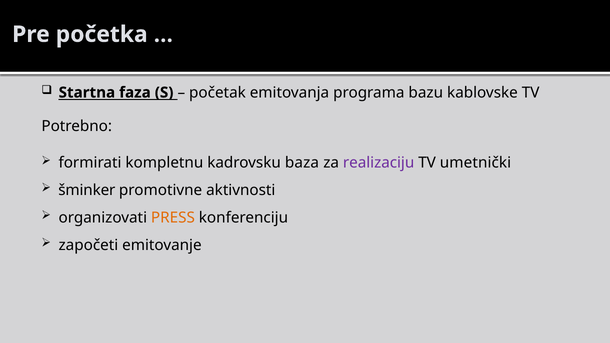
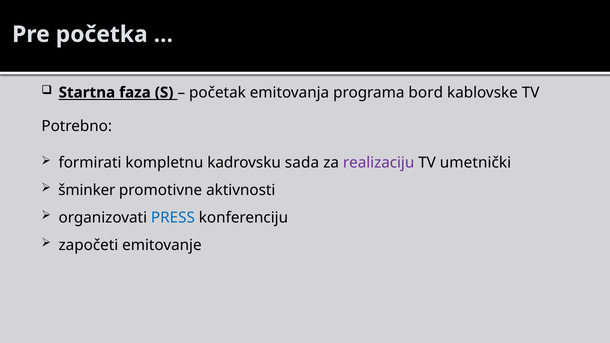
bazu: bazu -> bord
baza: baza -> sada
PRESS colour: orange -> blue
